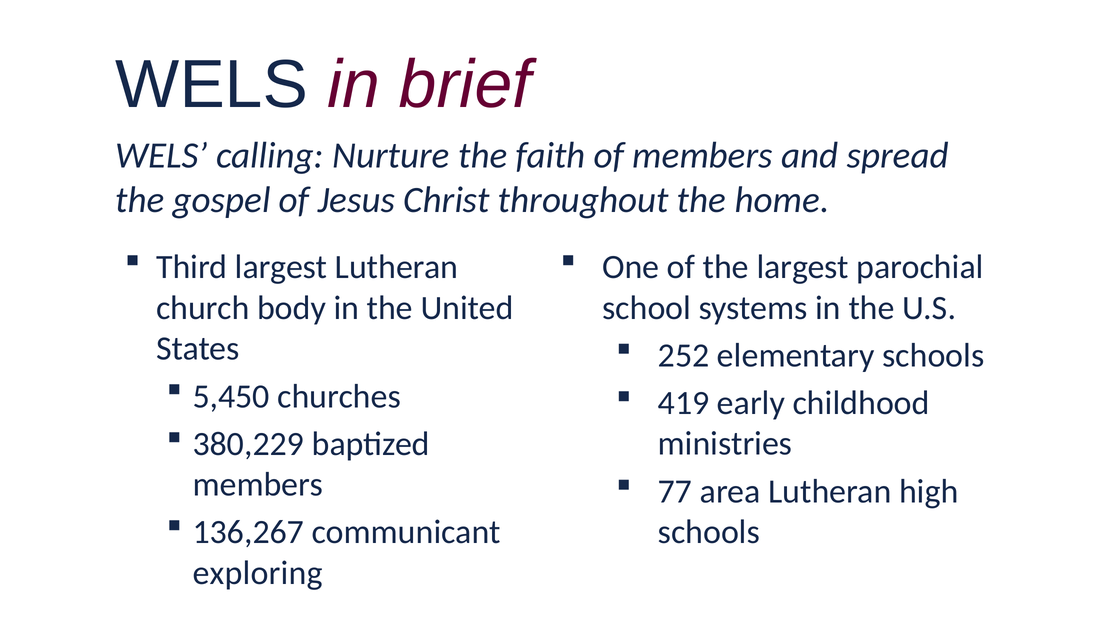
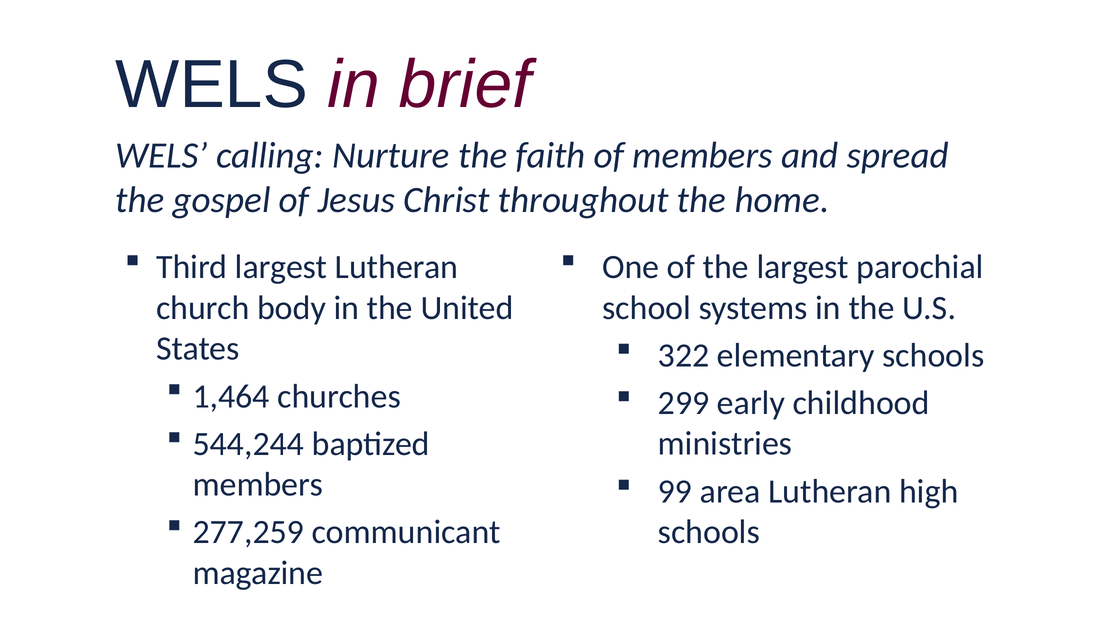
252: 252 -> 322
5,450: 5,450 -> 1,464
419: 419 -> 299
380,229: 380,229 -> 544,244
77: 77 -> 99
136,267: 136,267 -> 277,259
exploring: exploring -> magazine
